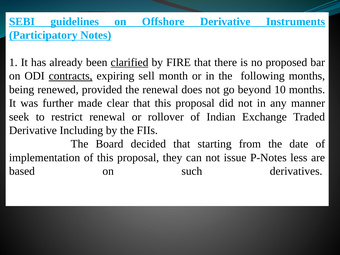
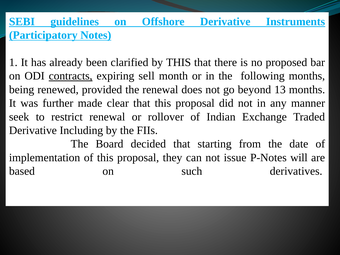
clarified underline: present -> none
by FIRE: FIRE -> THIS
10: 10 -> 13
less: less -> will
